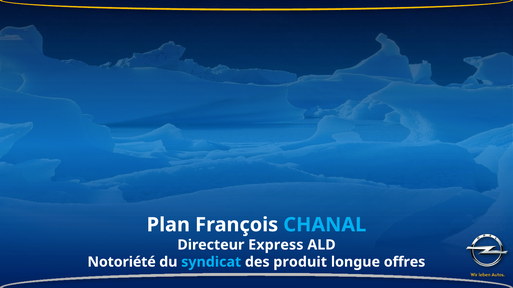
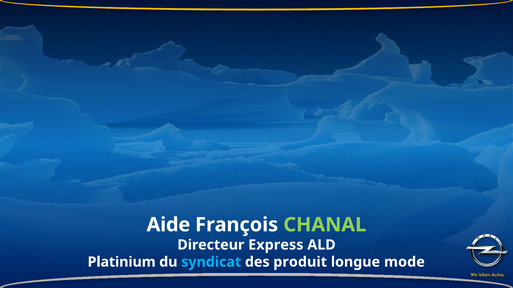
Plan: Plan -> Aide
CHANAL colour: light blue -> light green
Notoriété: Notoriété -> Platinium
offres: offres -> mode
